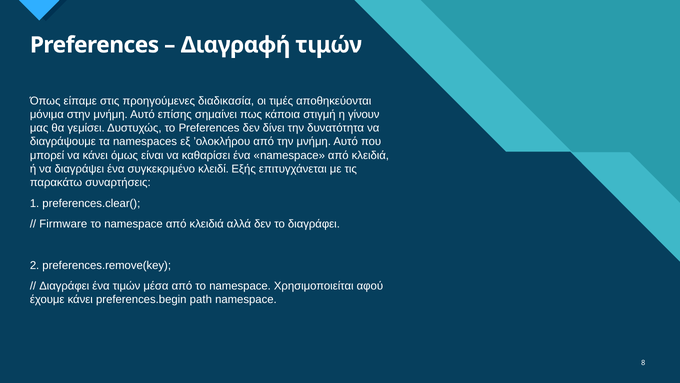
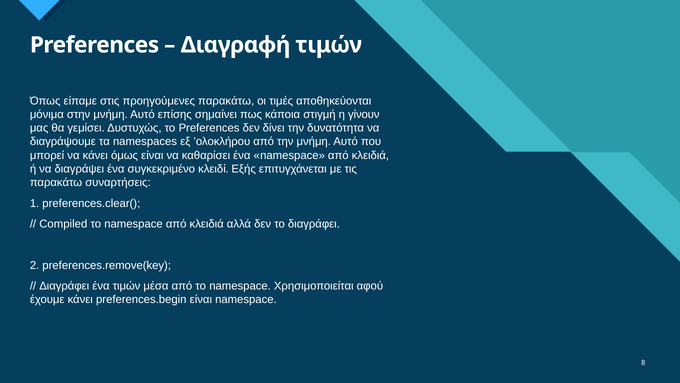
προηγούμενες διαδικασία: διαδικασία -> παρακάτω
Firmware: Firmware -> Compiled
preferences.begin path: path -> είναι
